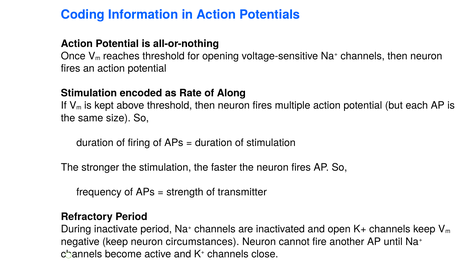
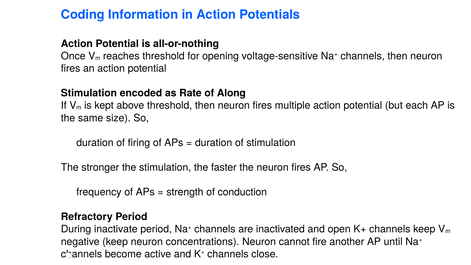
transmitter: transmitter -> conduction
circumstances: circumstances -> concentrations
